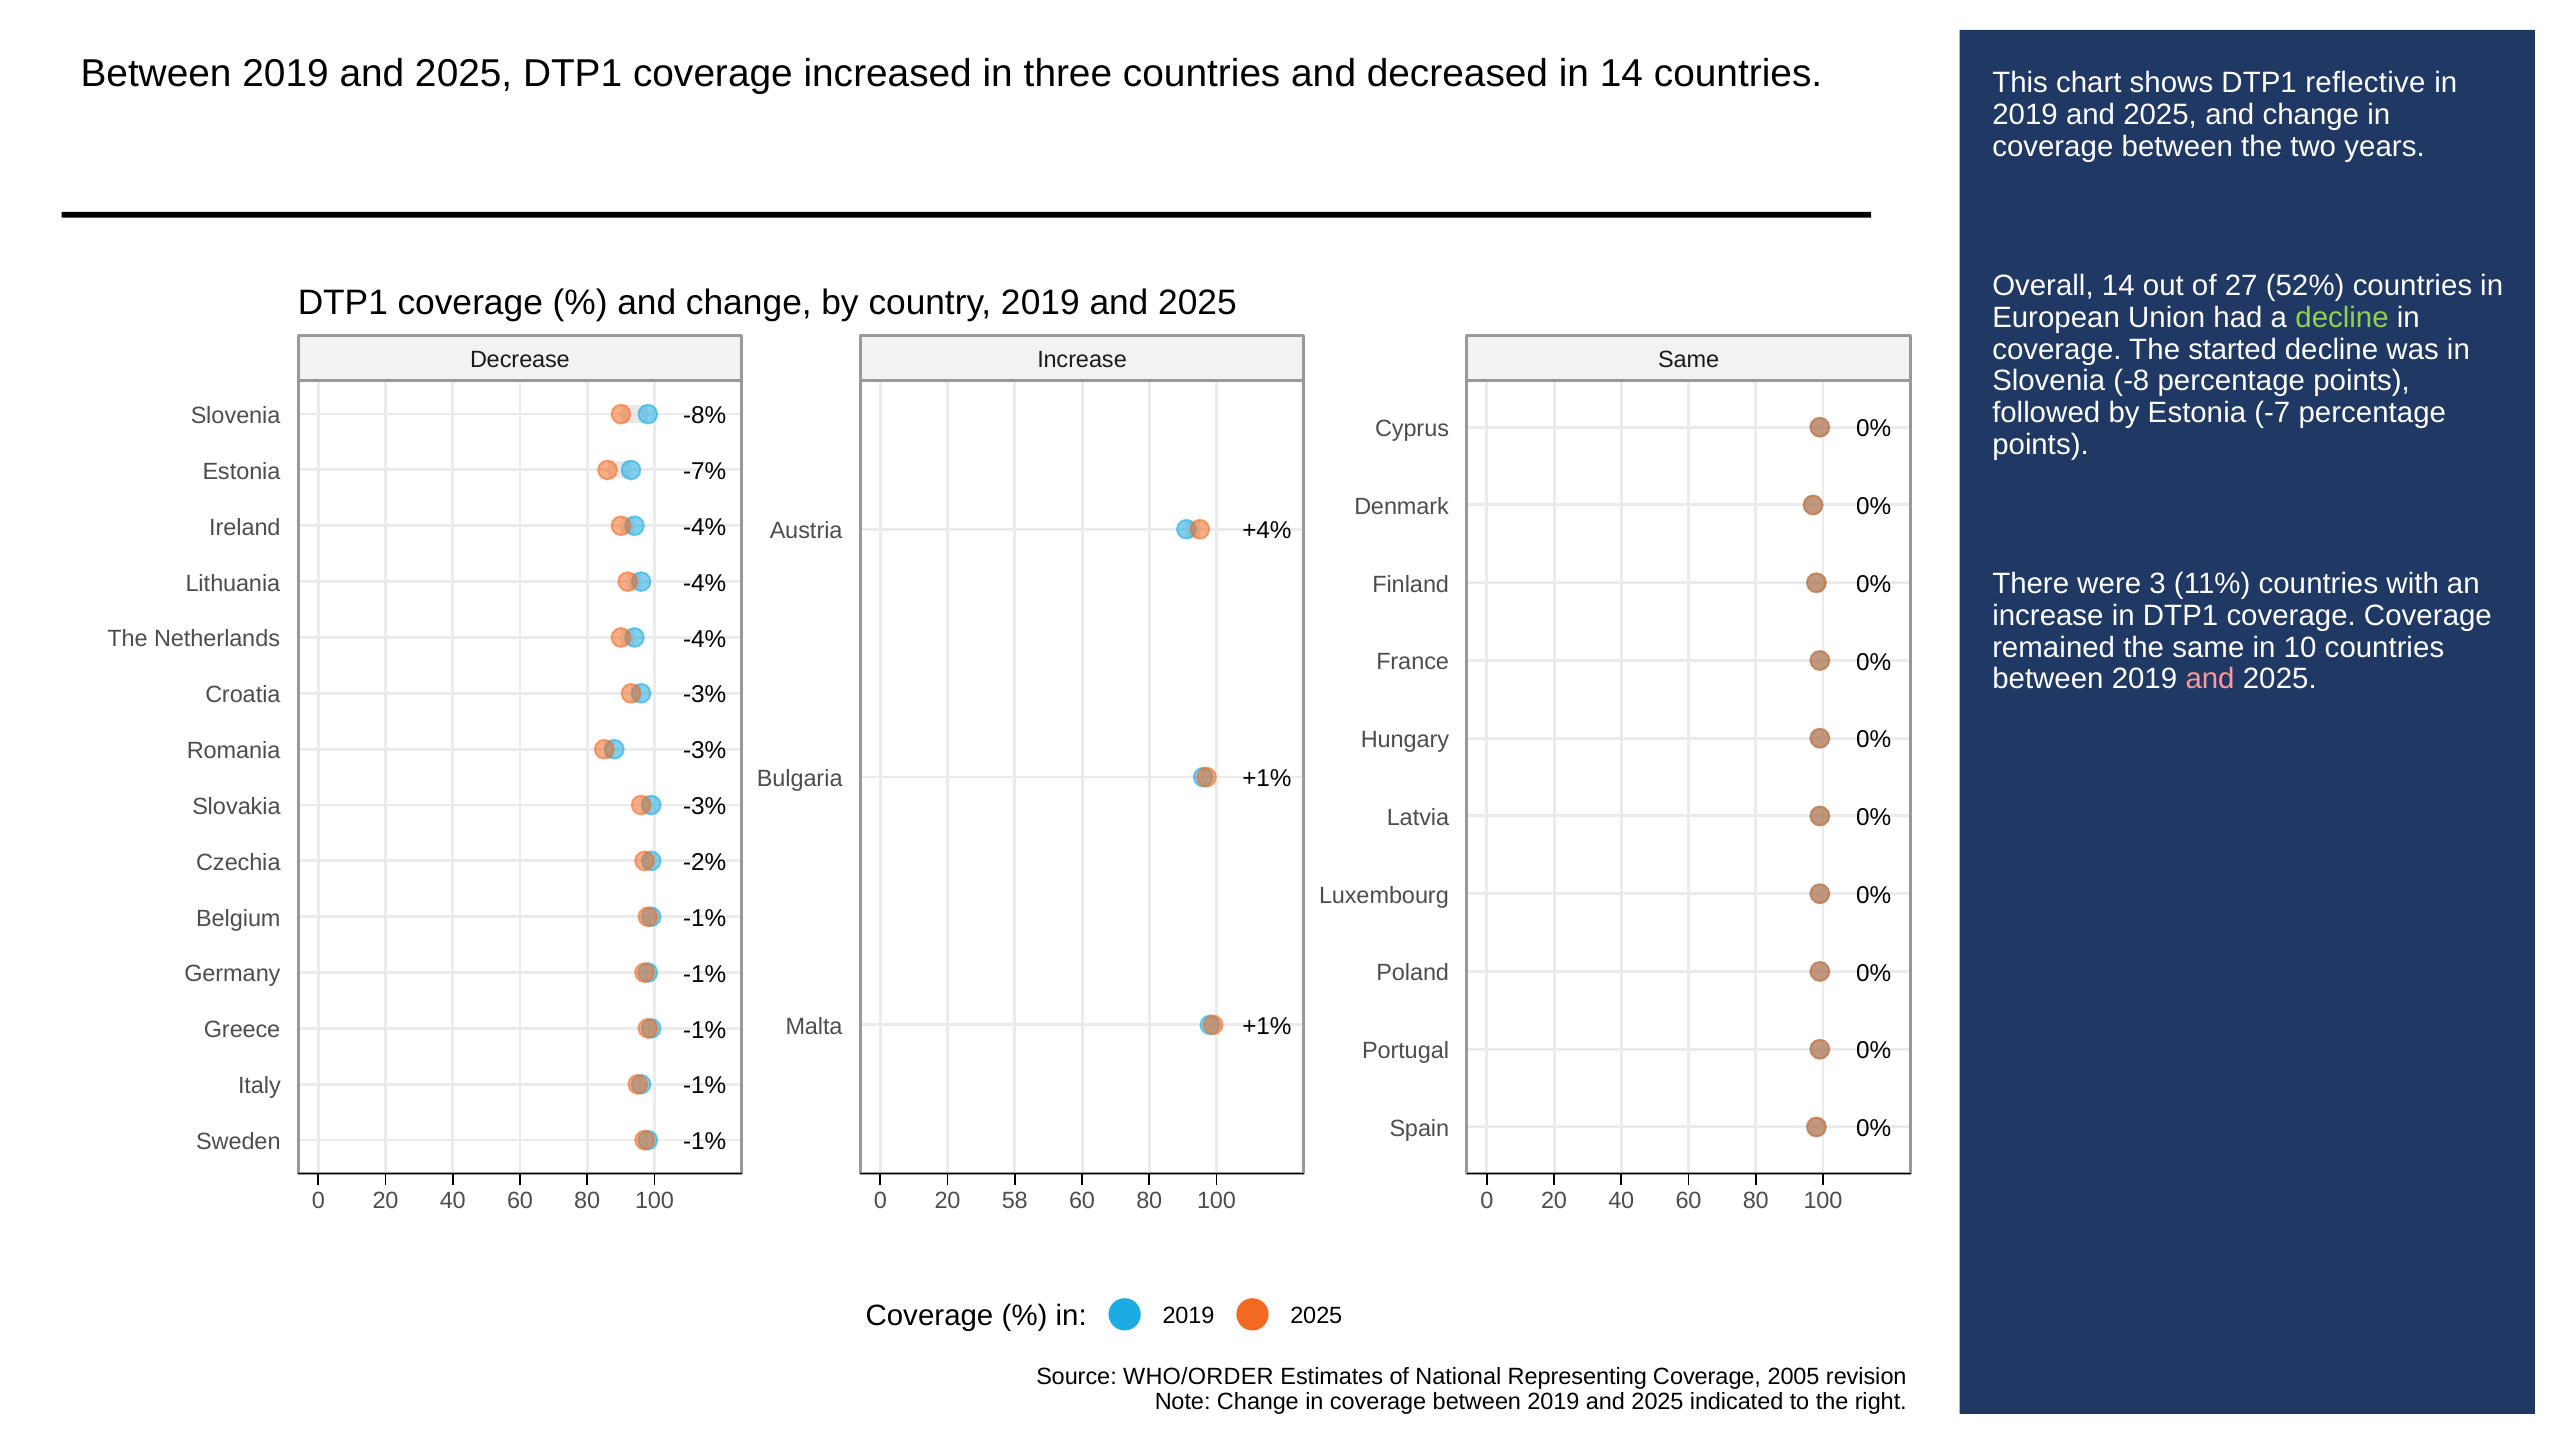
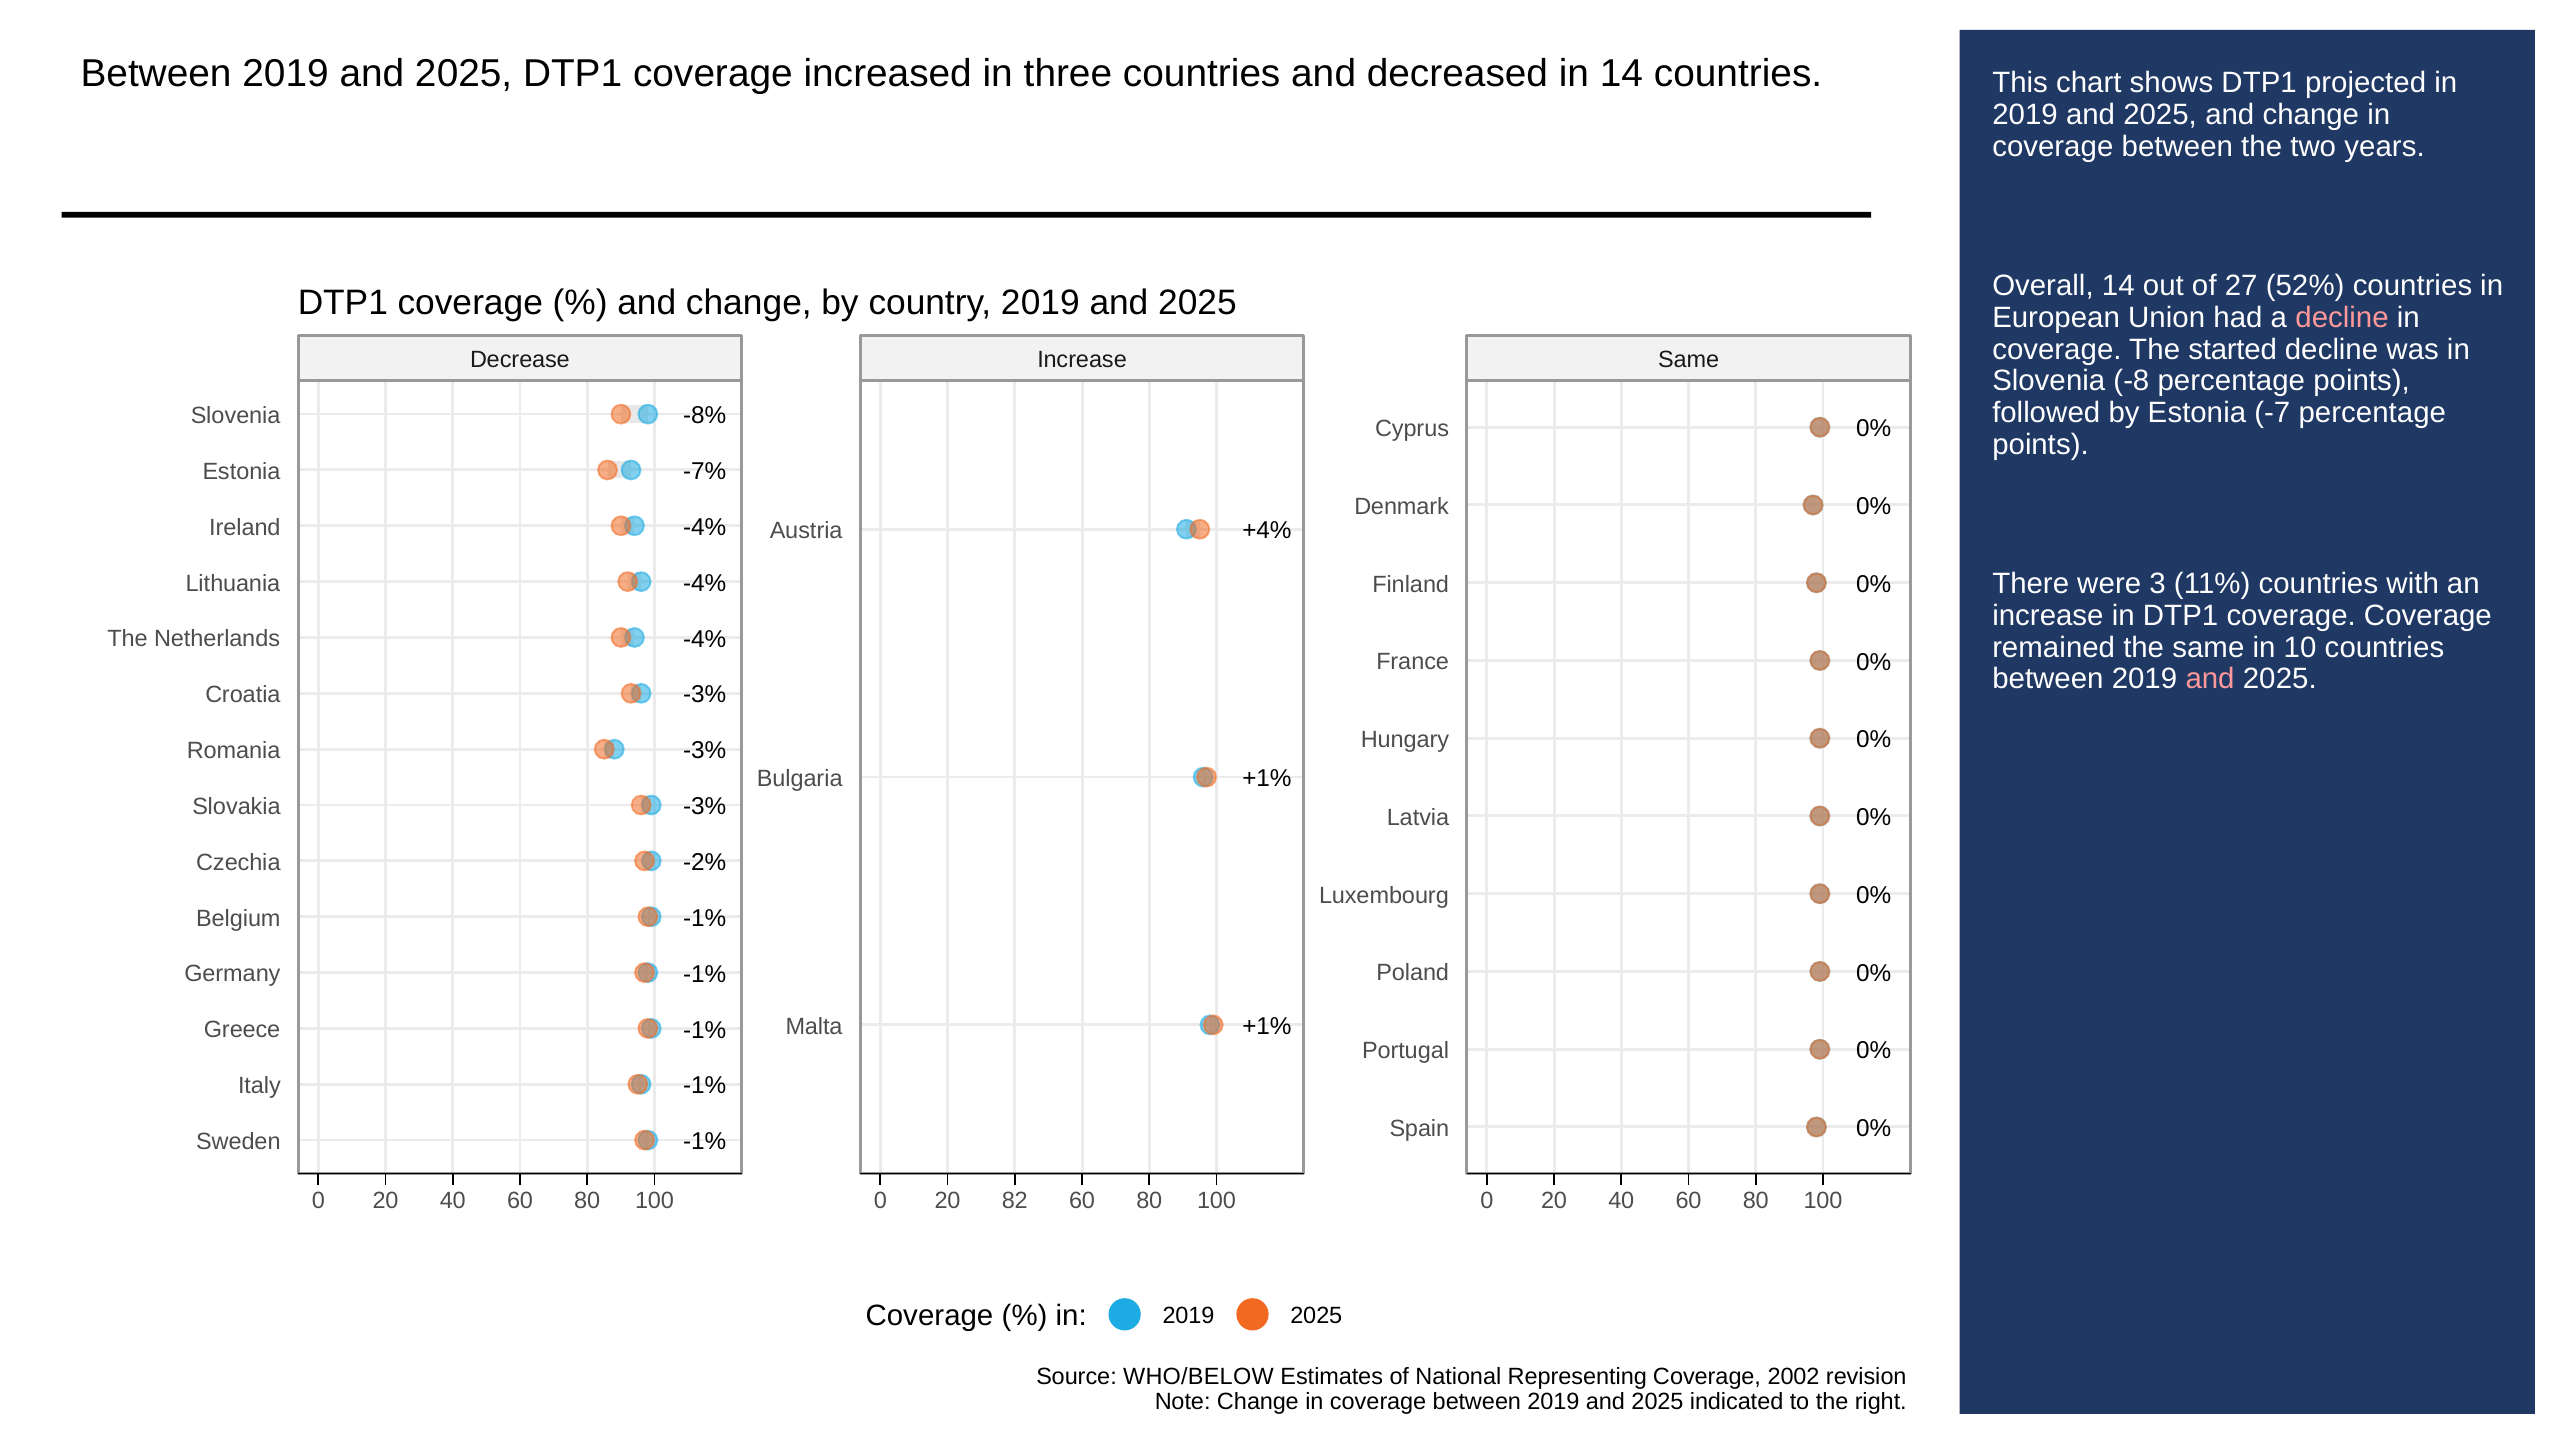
reflective: reflective -> projected
decline at (2342, 318) colour: light green -> pink
58: 58 -> 82
WHO/ORDER: WHO/ORDER -> WHO/BELOW
2005: 2005 -> 2002
